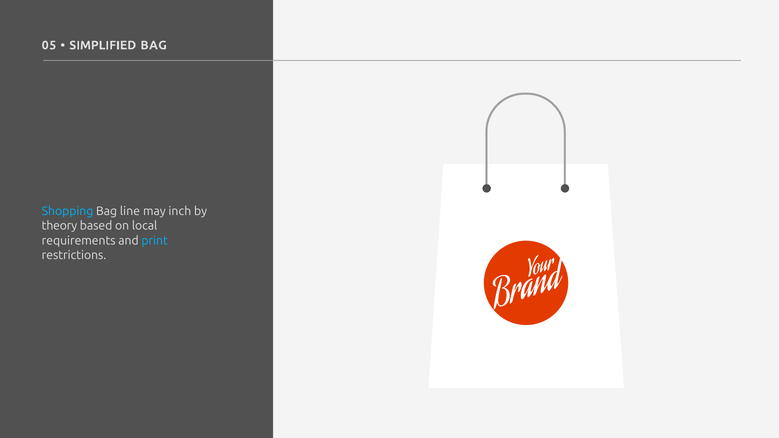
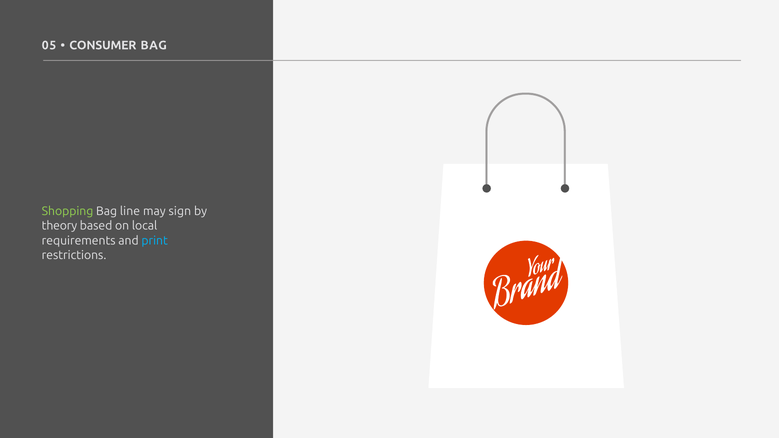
SIMPLIFIED: SIMPLIFIED -> CONSUMER
Shopping colour: light blue -> light green
inch: inch -> sign
